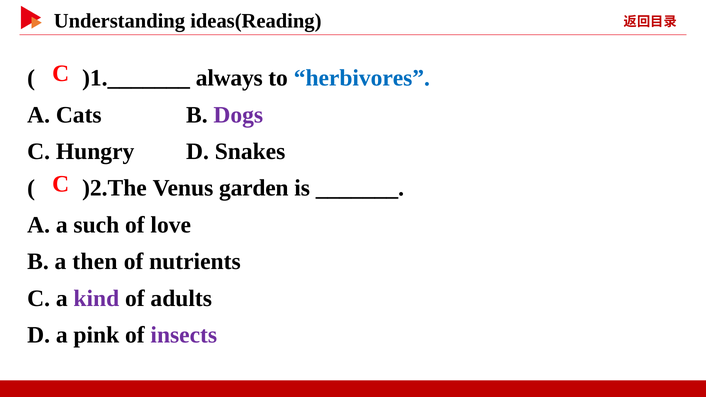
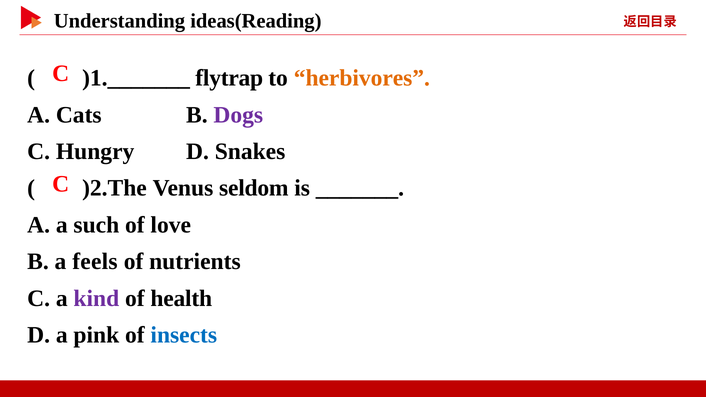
always: always -> flytrap
herbivores colour: blue -> orange
garden: garden -> seldom
then: then -> feels
adults: adults -> health
insects colour: purple -> blue
